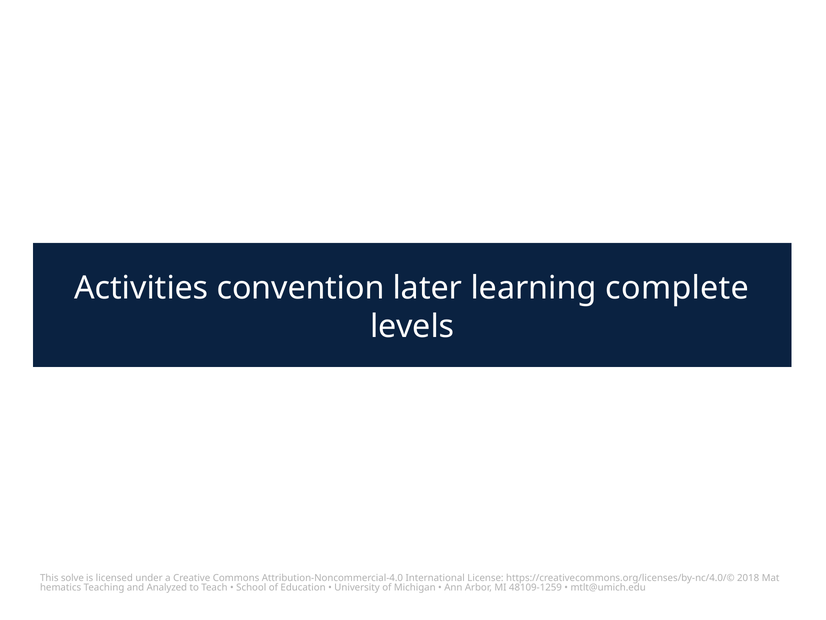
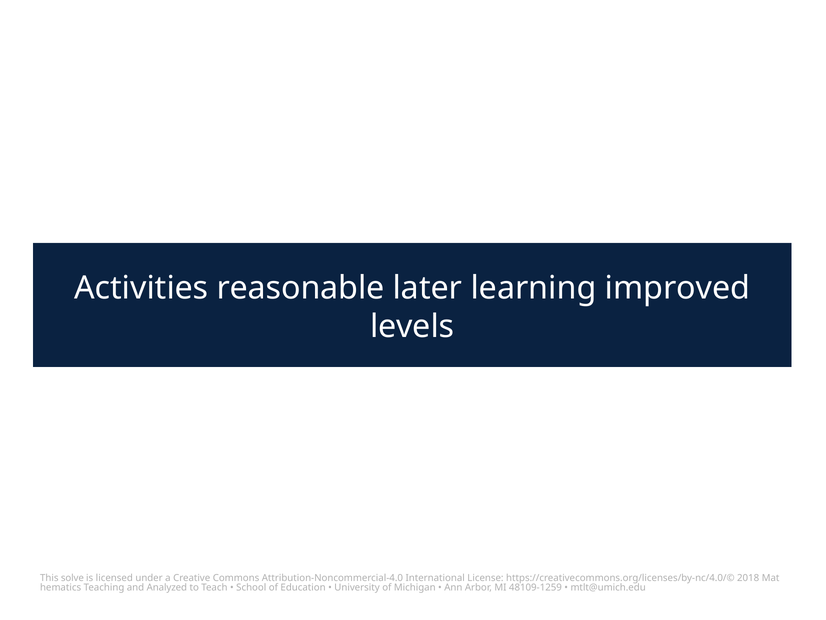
convention: convention -> reasonable
complete: complete -> improved
